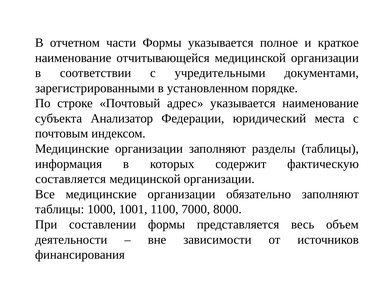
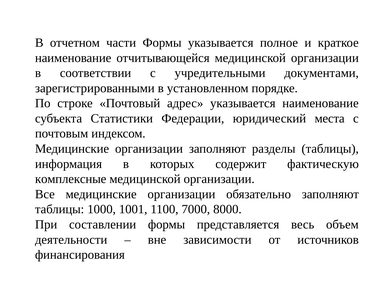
Анализатор: Анализатор -> Статистики
составляется: составляется -> комплексные
